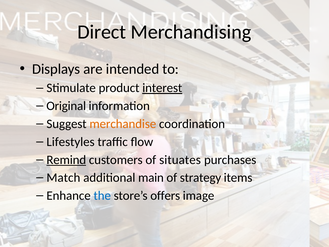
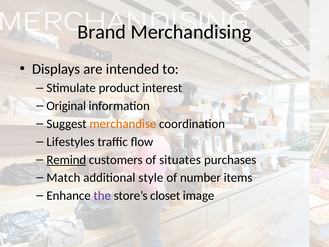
Direct: Direct -> Brand
interest underline: present -> none
main: main -> style
strategy: strategy -> number
the colour: blue -> purple
offers: offers -> closet
